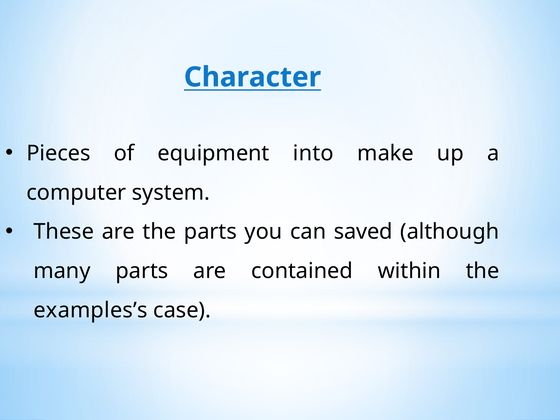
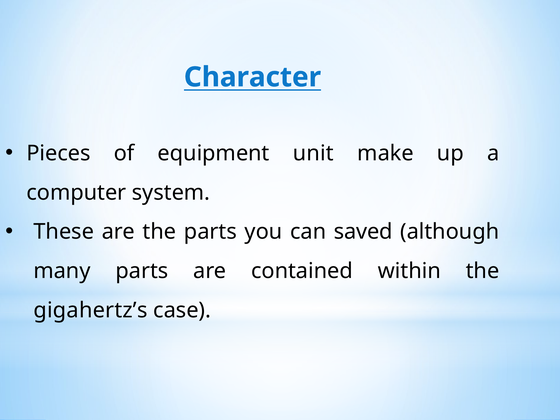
into: into -> unit
examples’s: examples’s -> gigahertz’s
